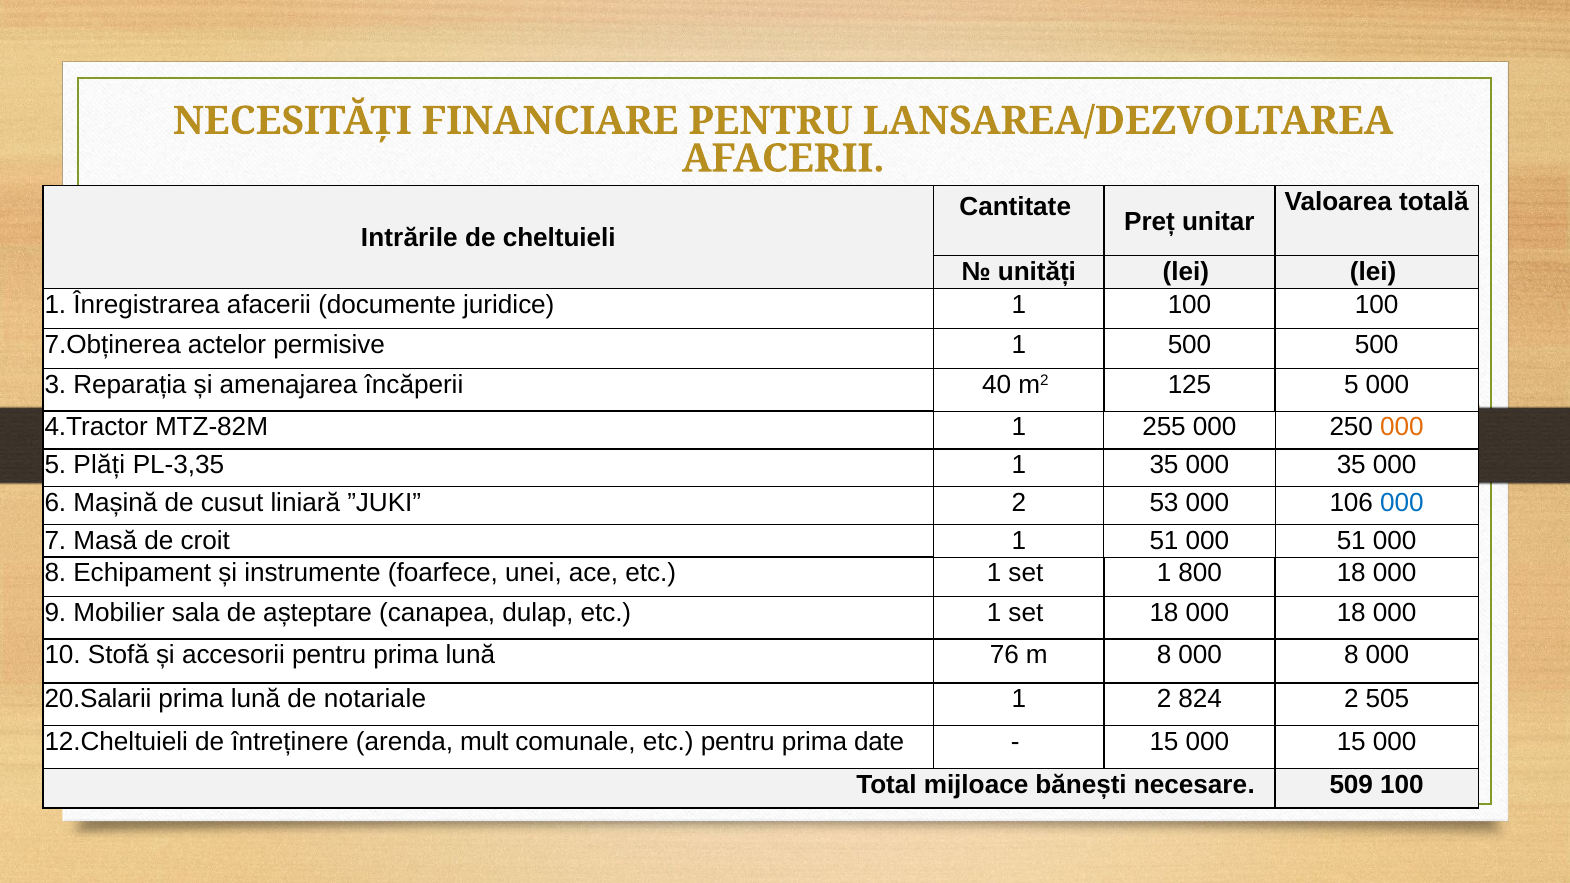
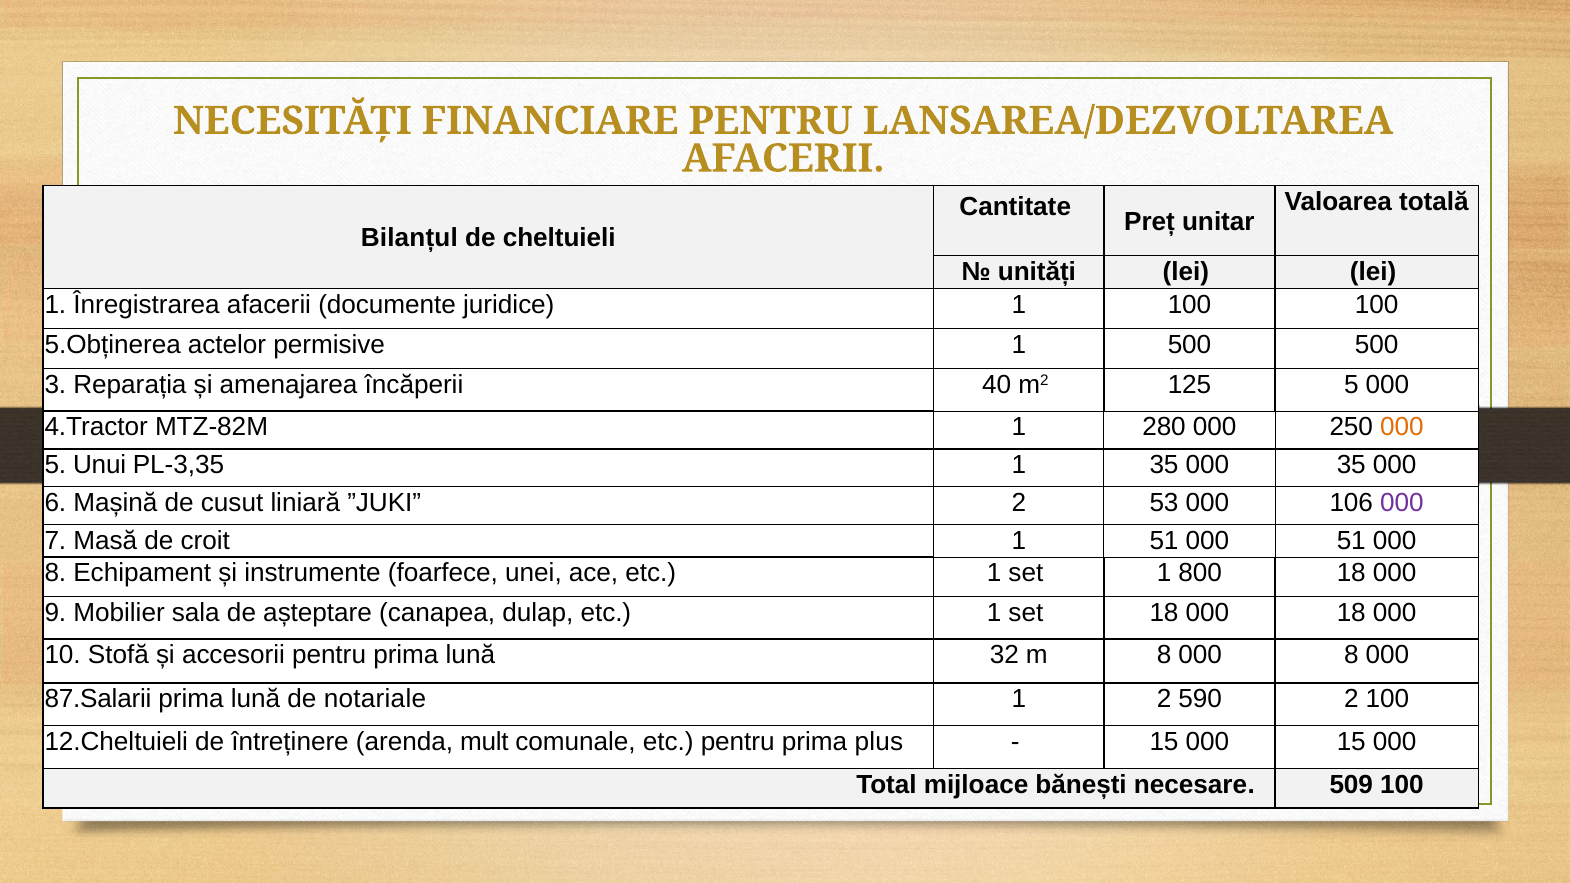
Intrările: Intrările -> Bilanțul
7.Obținerea: 7.Obținerea -> 5.Obținerea
255: 255 -> 280
Plăți: Plăți -> Unui
000 at (1402, 503) colour: blue -> purple
76: 76 -> 32
20.Salarii: 20.Salarii -> 87.Salarii
824: 824 -> 590
2 505: 505 -> 100
date: date -> plus
